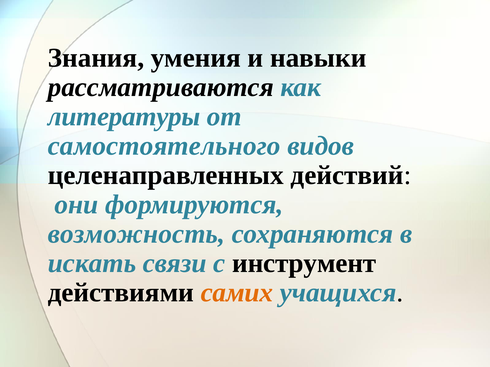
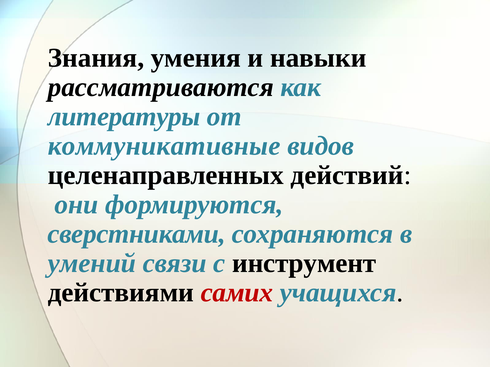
самостоятельного: самостоятельного -> коммуникативные
возможность: возможность -> сверстниками
искать: искать -> умений
самих colour: orange -> red
